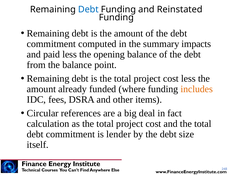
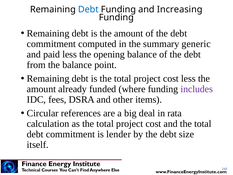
Reinstated: Reinstated -> Increasing
impacts: impacts -> generic
includes colour: orange -> purple
fact: fact -> rata
